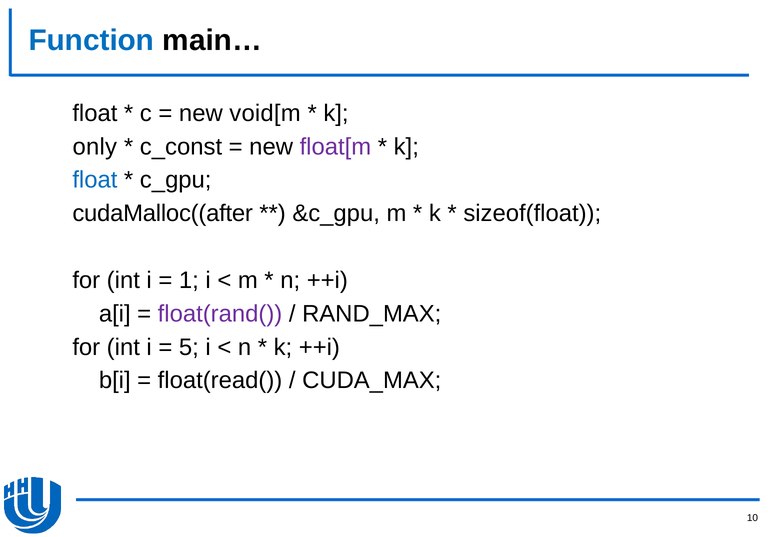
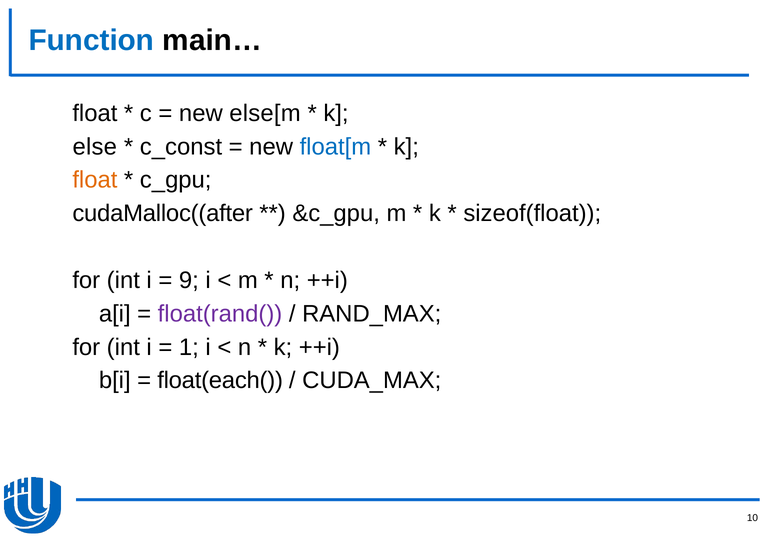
void[m: void[m -> else[m
only: only -> else
float[m colour: purple -> blue
float at (95, 180) colour: blue -> orange
1: 1 -> 9
5: 5 -> 1
float(read(: float(read( -> float(each(
